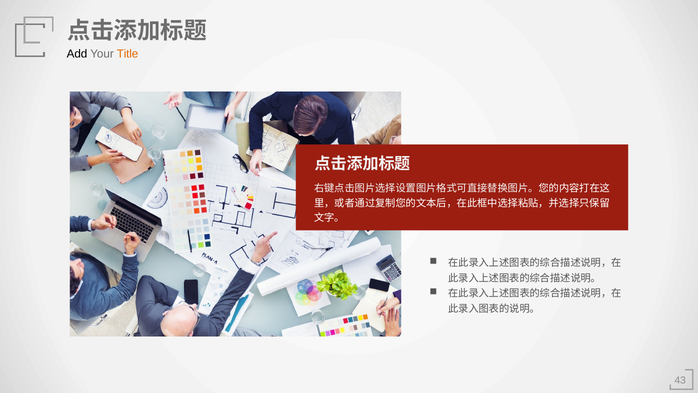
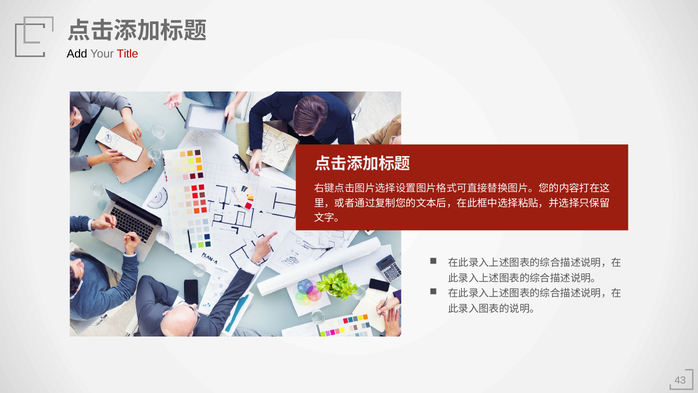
Title colour: orange -> red
